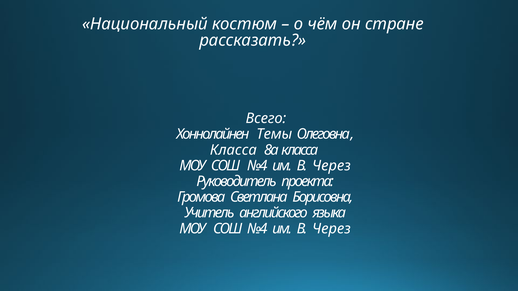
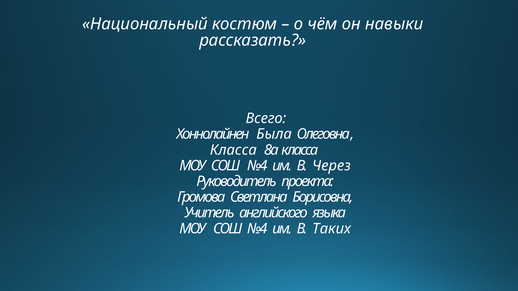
стране: стране -> навыки
Темы: Темы -> Была
Через at (331, 229): Через -> Таких
